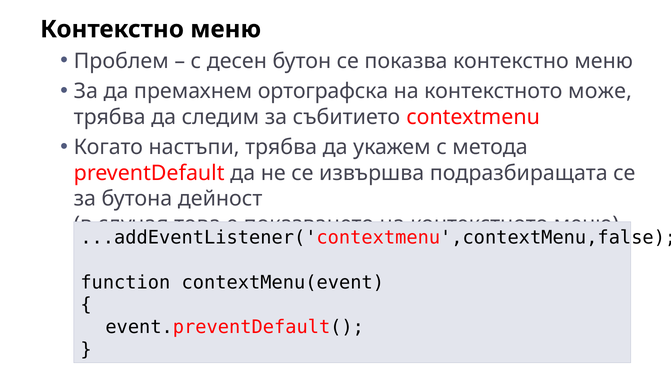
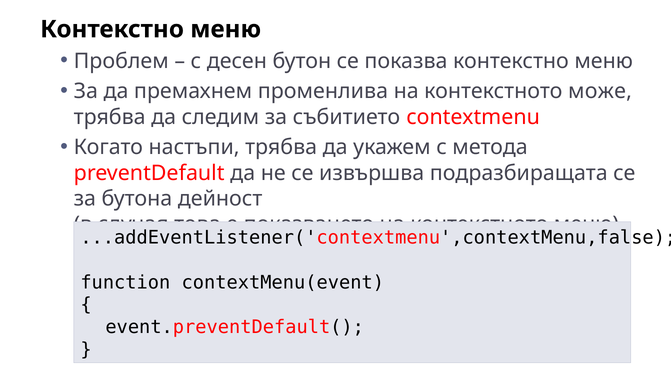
ортографска: ортографска -> променлива
